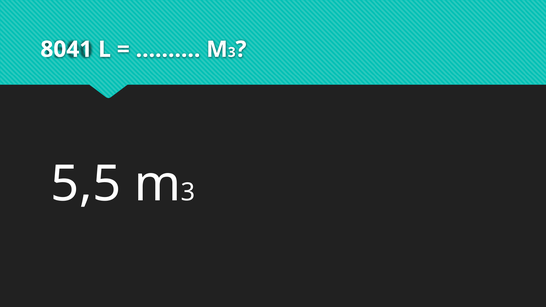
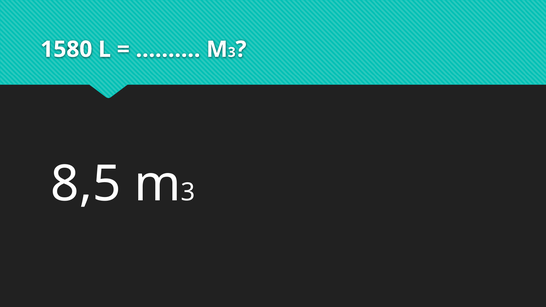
8041: 8041 -> 1580
5,5: 5,5 -> 8,5
